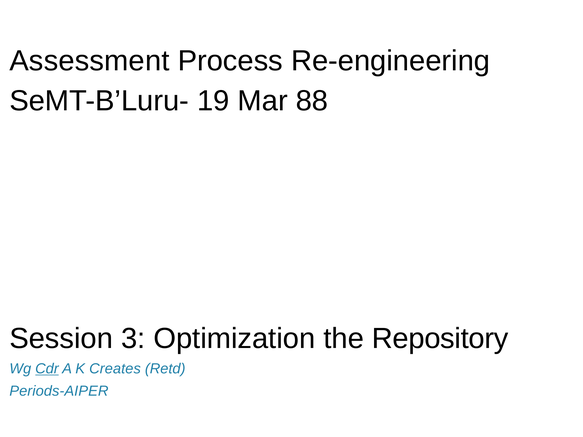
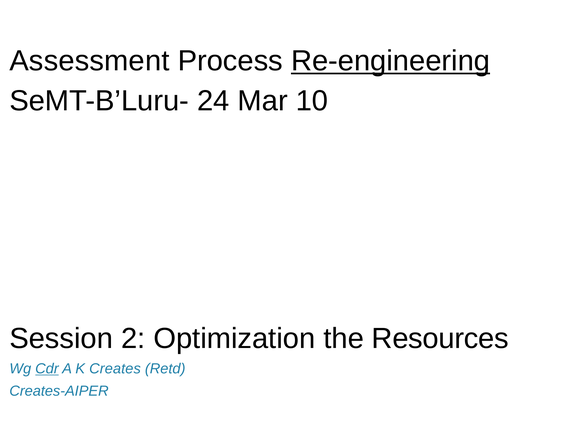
Re-engineering underline: none -> present
19: 19 -> 24
88: 88 -> 10
3: 3 -> 2
Repository: Repository -> Resources
Periods-AIPER: Periods-AIPER -> Creates-AIPER
